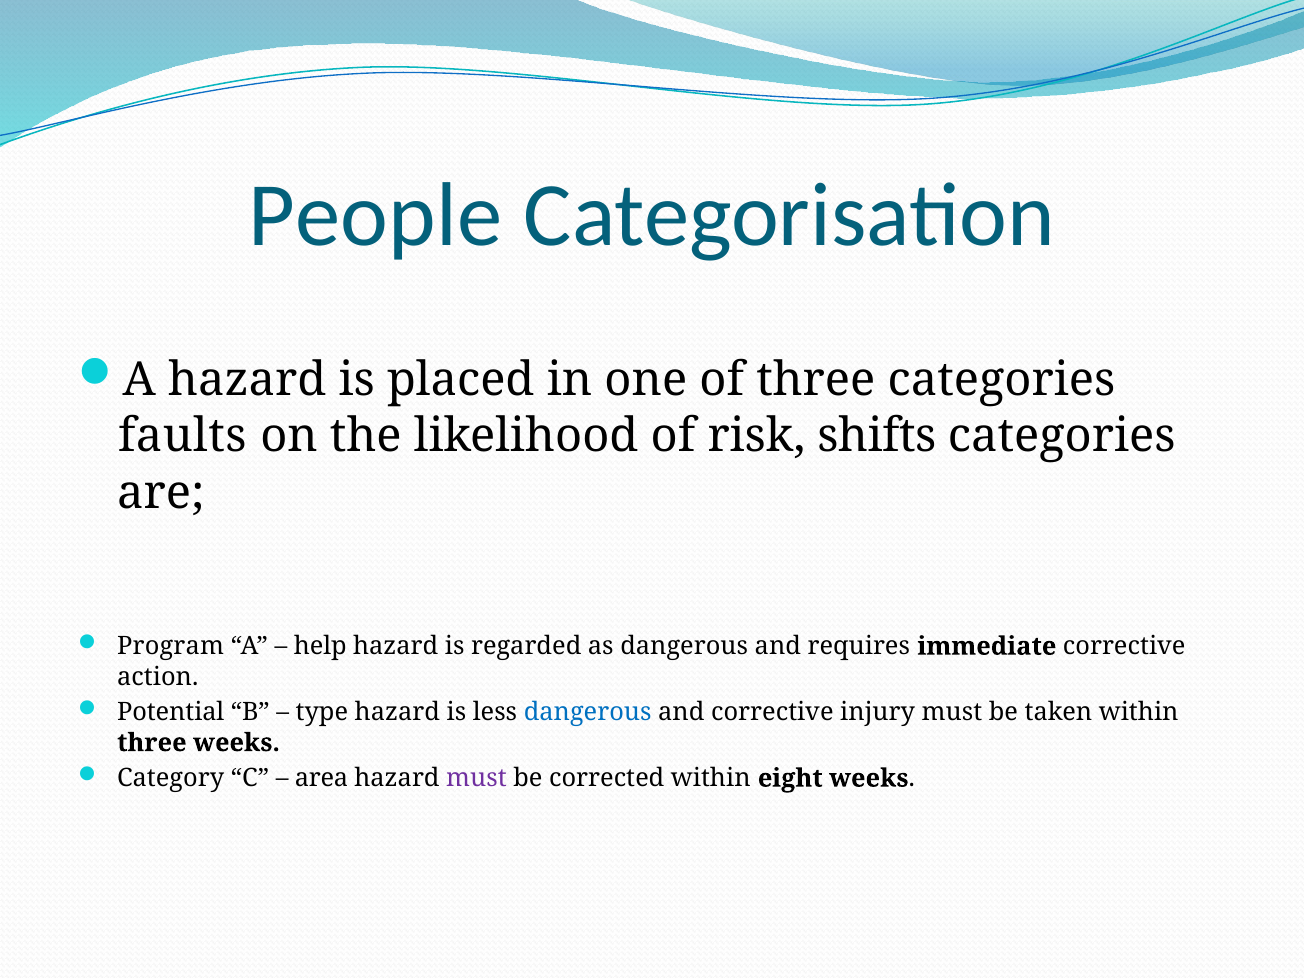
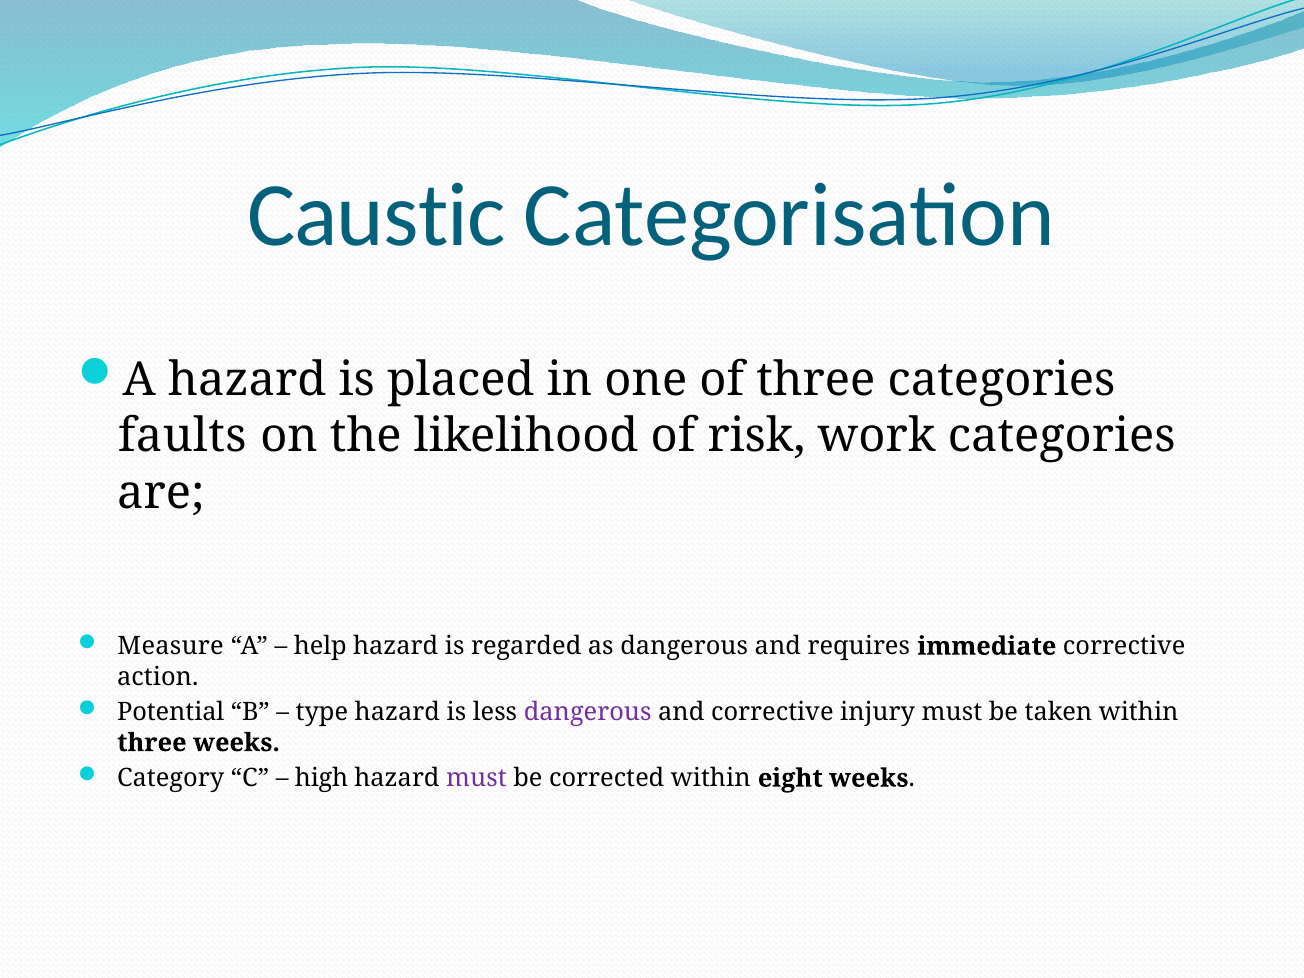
People: People -> Caustic
shifts: shifts -> work
Program: Program -> Measure
dangerous at (588, 712) colour: blue -> purple
area: area -> high
